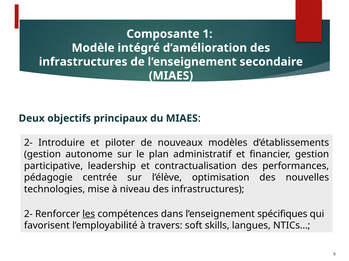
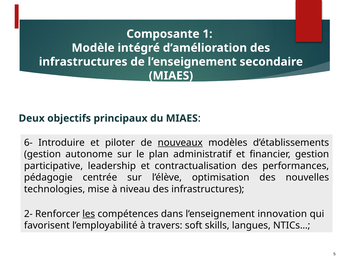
2- at (28, 143): 2- -> 6-
nouveaux underline: none -> present
spécifiques: spécifiques -> innovation
